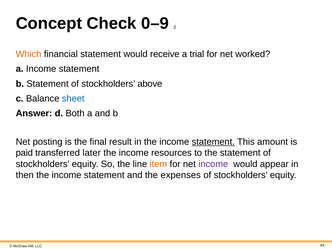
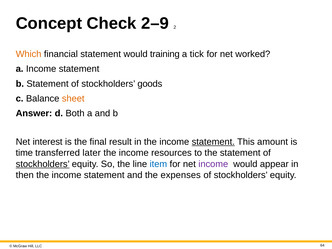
0–9: 0–9 -> 2–9
receive: receive -> training
trial: trial -> tick
above: above -> goods
sheet colour: blue -> orange
posting: posting -> interest
paid: paid -> time
stockholders at (43, 164) underline: none -> present
item colour: orange -> blue
